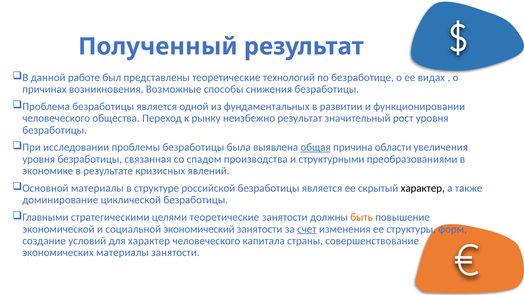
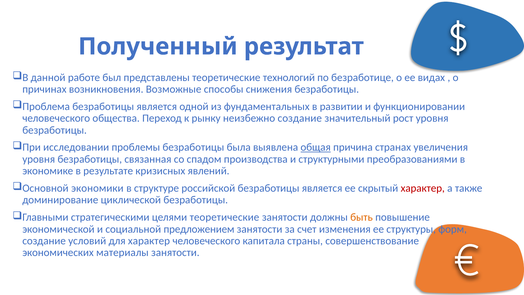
неизбежно результат: результат -> создание
области: области -> странах
Основной материалы: материалы -> экономики
характер at (423, 188) colour: black -> red
экономический: экономический -> предложением
счет underline: present -> none
